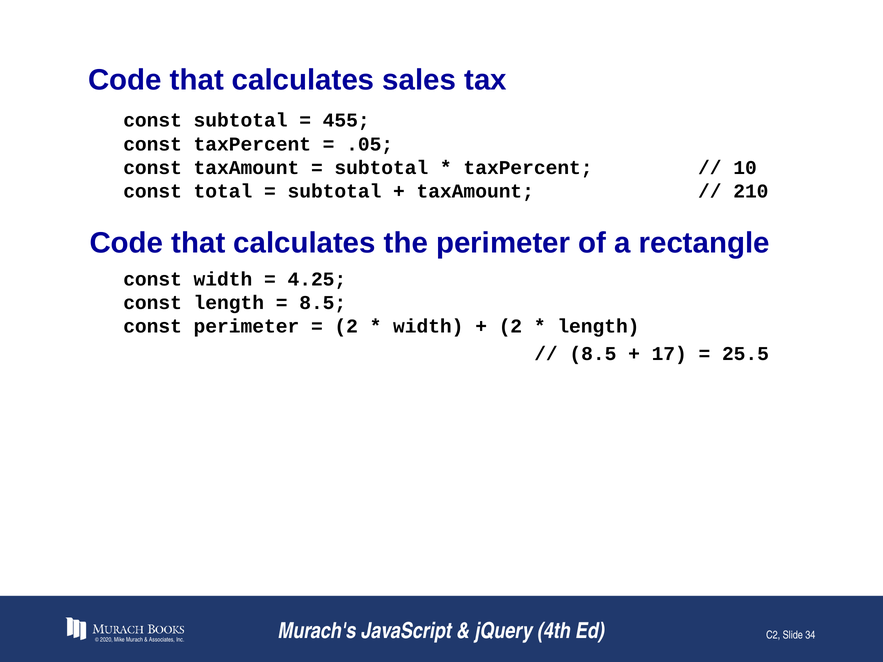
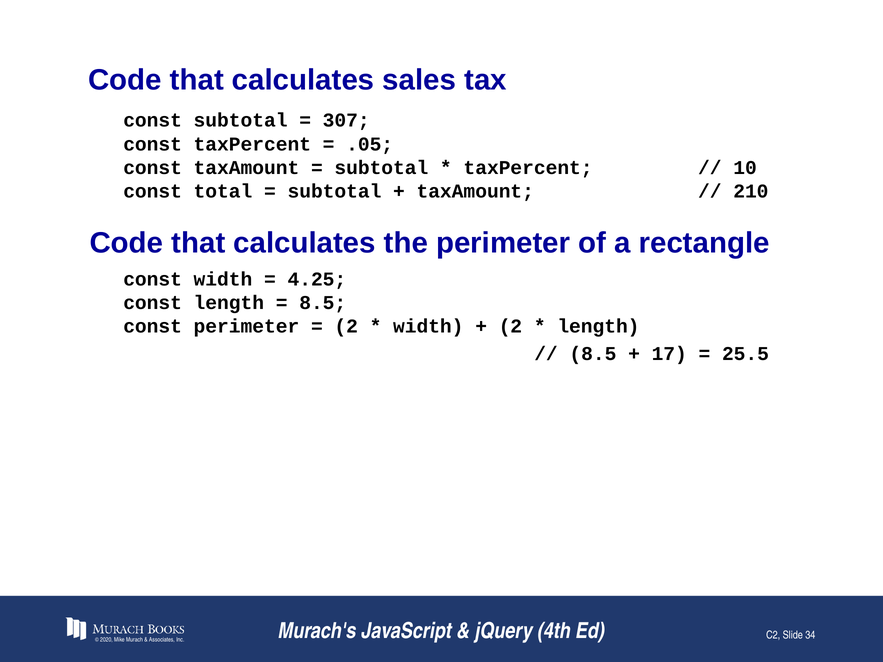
455: 455 -> 307
